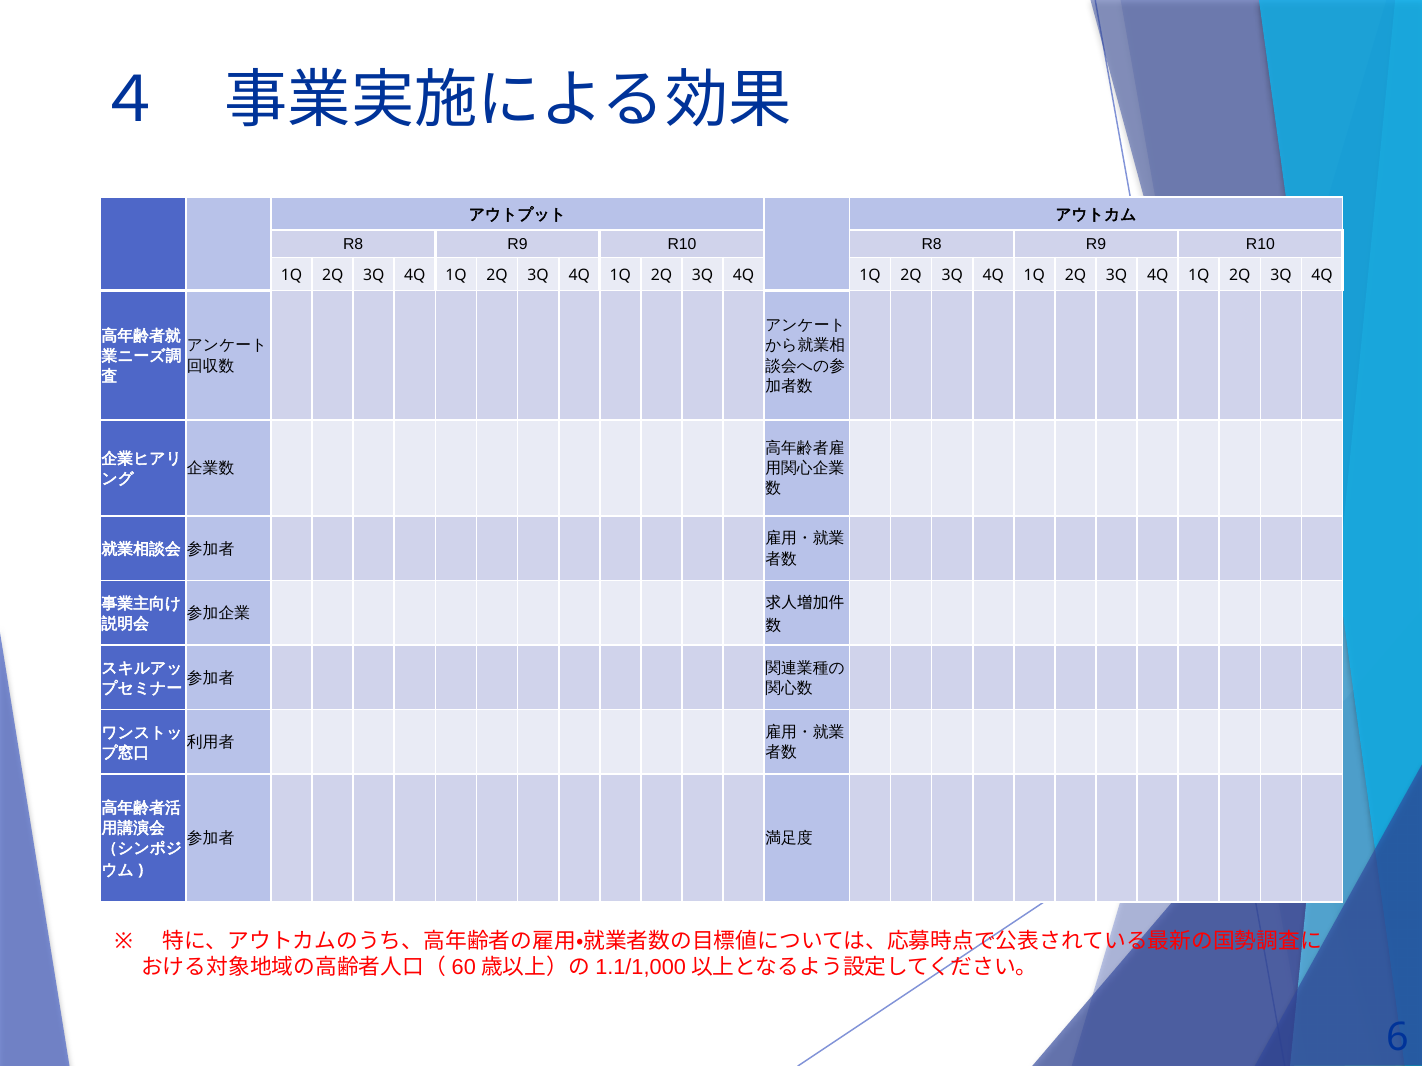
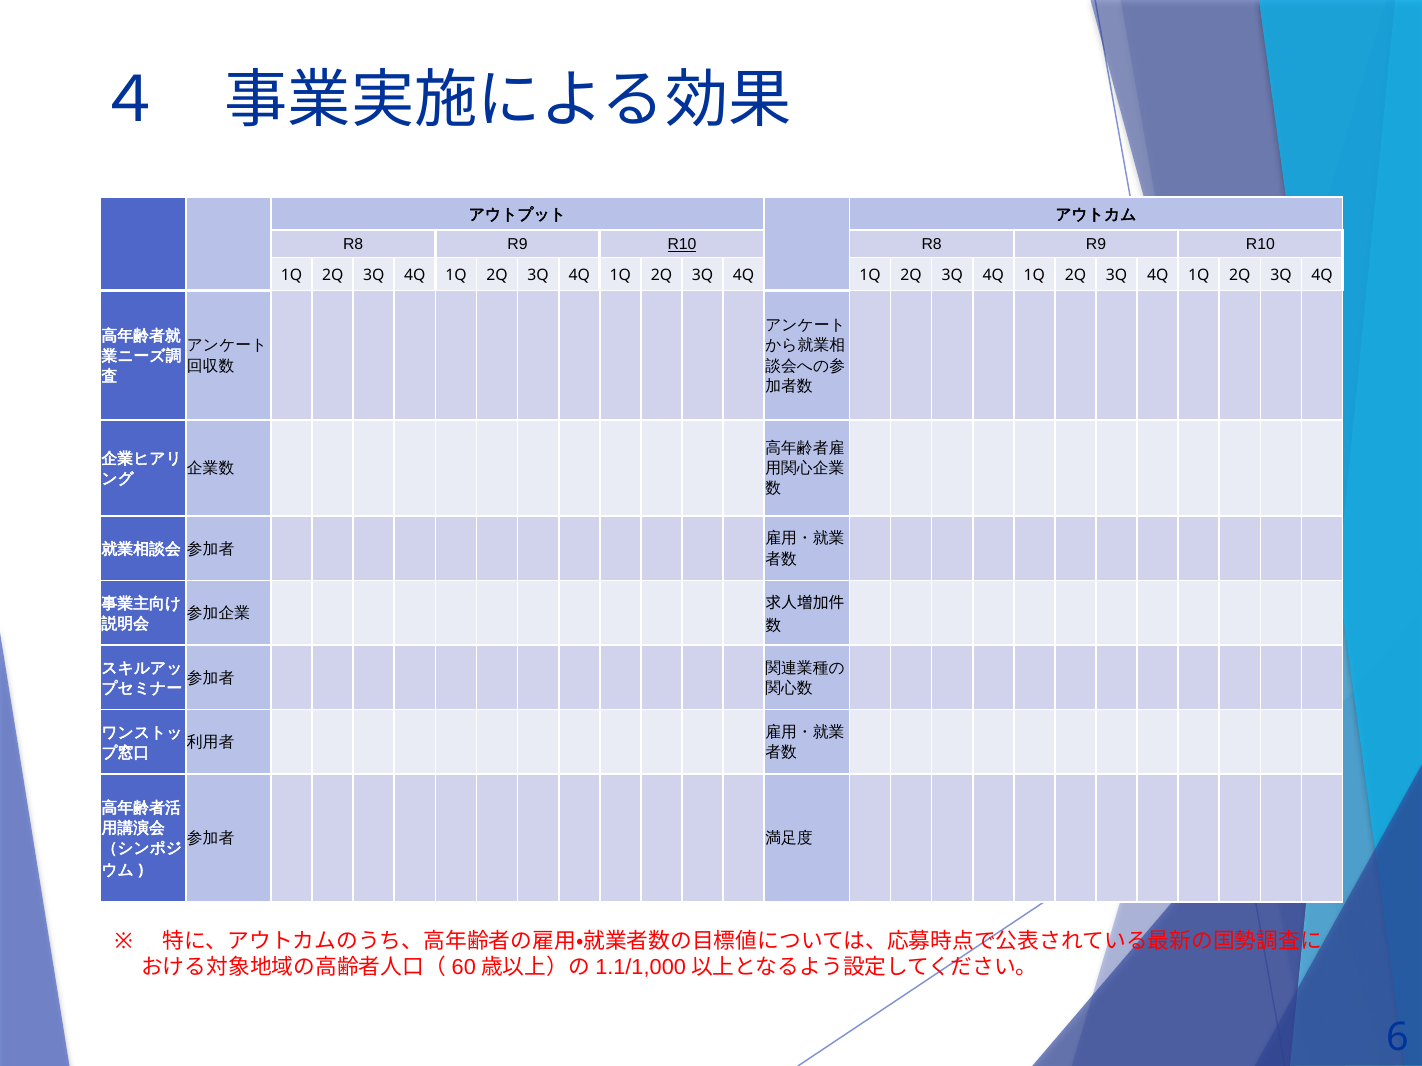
R10 at (682, 245) underline: none -> present
